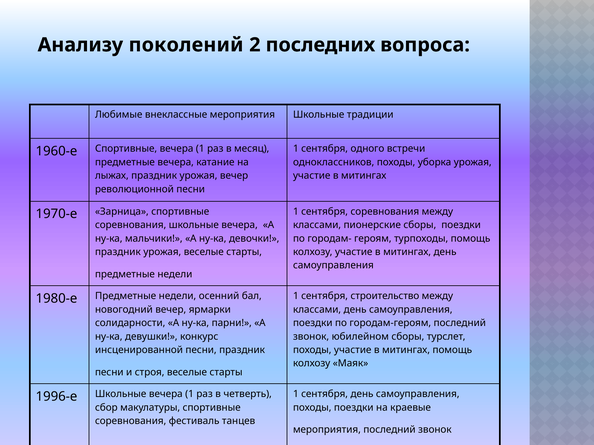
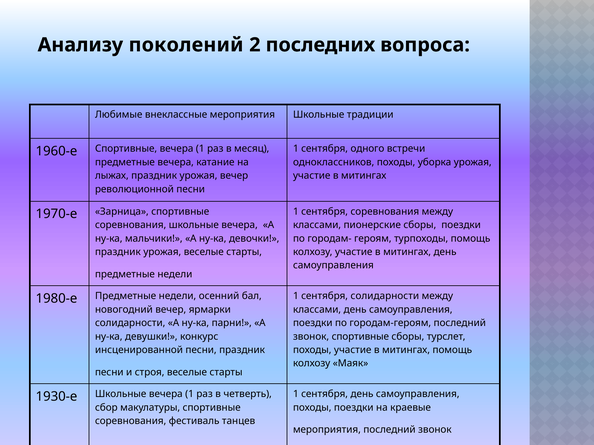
сентября строительство: строительство -> солидарности
звонок юбилейном: юбилейном -> спортивные
1996-е: 1996-е -> 1930-е
